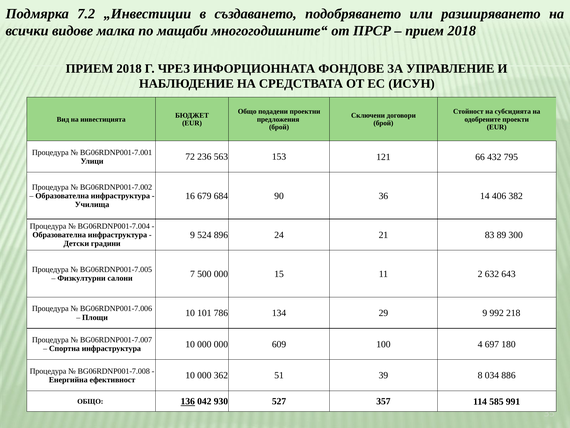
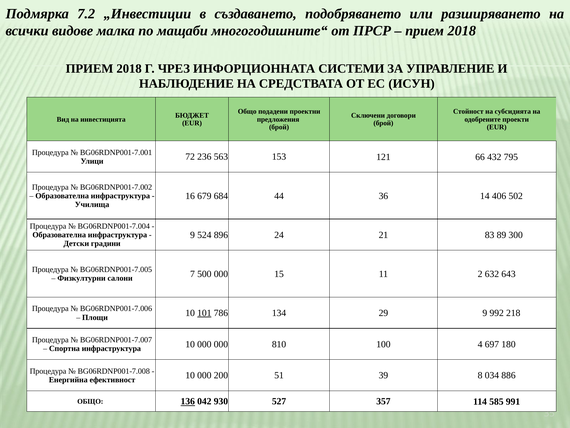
ФОНДОВЕ: ФОНДОВЕ -> СИСТЕМИ
90: 90 -> 44
382: 382 -> 502
101 underline: none -> present
609: 609 -> 810
362: 362 -> 200
